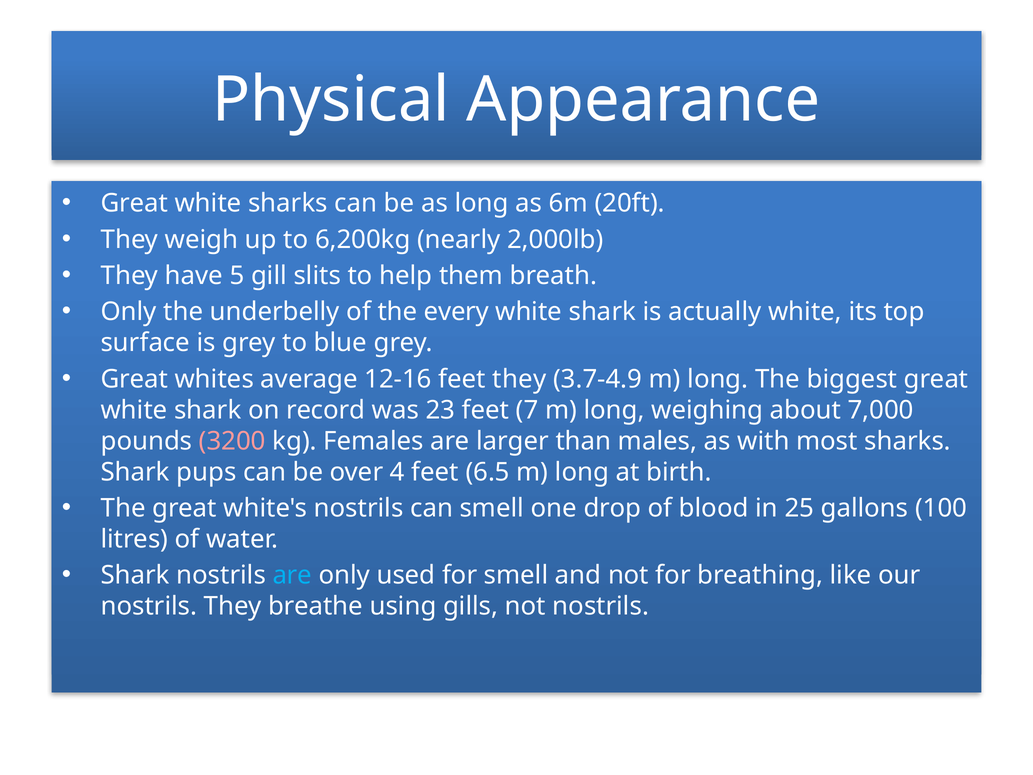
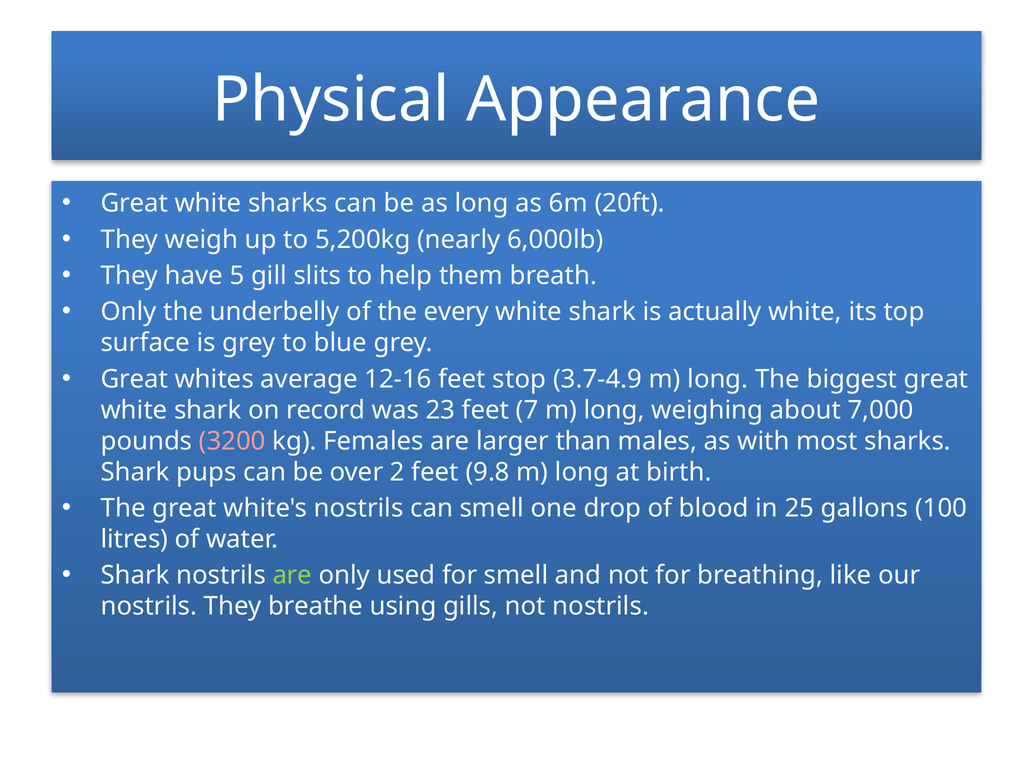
6,200kg: 6,200kg -> 5,200kg
2,000lb: 2,000lb -> 6,000lb
feet they: they -> stop
4: 4 -> 2
6.5: 6.5 -> 9.8
are at (292, 575) colour: light blue -> light green
